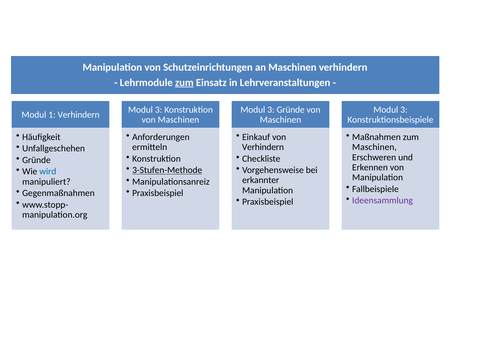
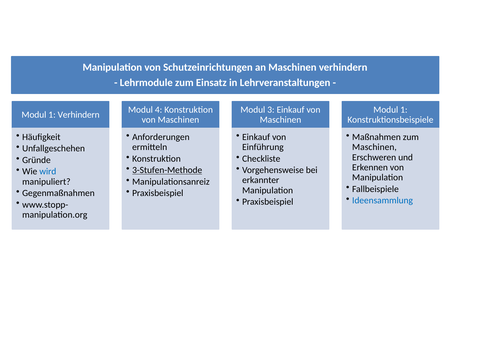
zum at (184, 82) underline: present -> none
3 at (159, 110): 3 -> 4
3 Gründe: Gründe -> Einkauf
3 at (404, 110): 3 -> 1
Verhindern at (263, 147): Verhindern -> Einführung
Ideensammlung colour: purple -> blue
